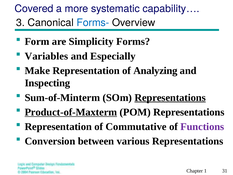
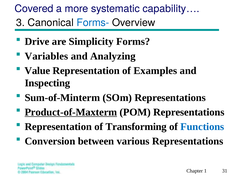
Form: Form -> Drive
Especially: Especially -> Analyzing
Make: Make -> Value
Analyzing: Analyzing -> Examples
Representations at (170, 97) underline: present -> none
Commutative: Commutative -> Transforming
Functions colour: purple -> blue
